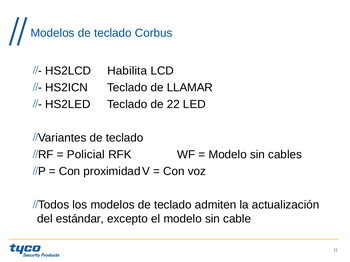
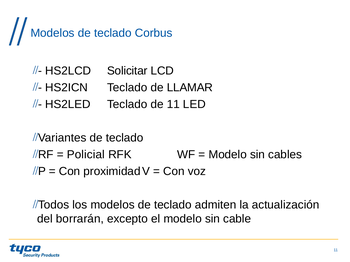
Habilita: Habilita -> Solicitar
de 22: 22 -> 11
estándar: estándar -> borrarán
